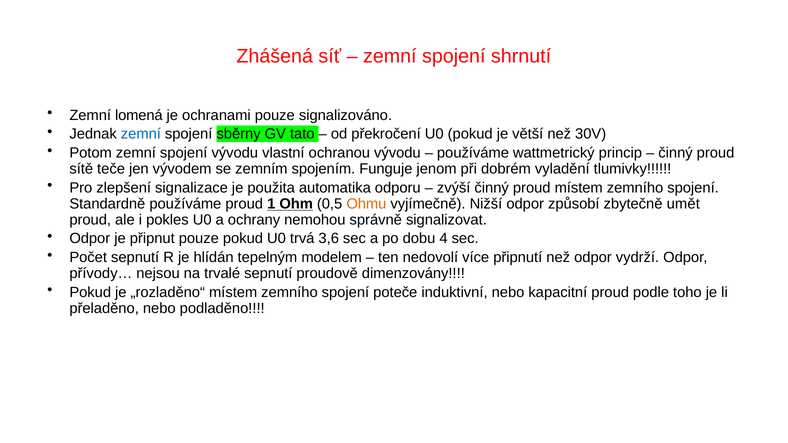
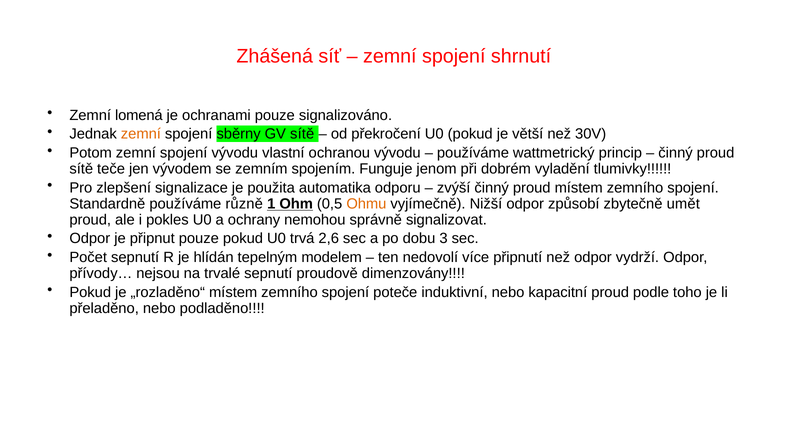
zemní at (141, 134) colour: blue -> orange
GV tato: tato -> sítě
používáme proud: proud -> různě
3,6: 3,6 -> 2,6
4: 4 -> 3
